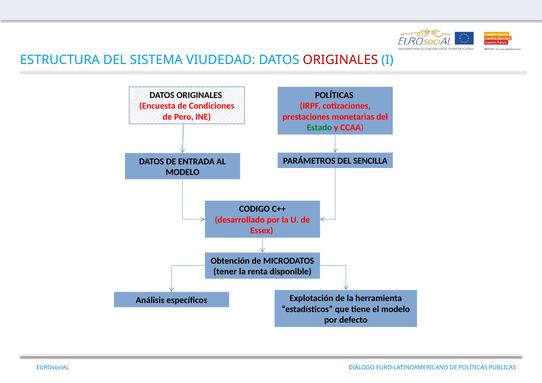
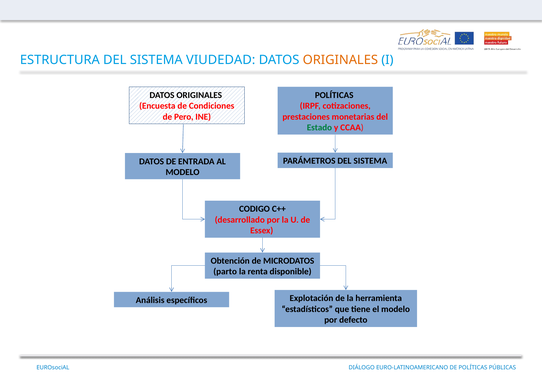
ORIGINALES at (340, 60) colour: red -> orange
PARÁMETROS DEL SENCILLA: SENCILLA -> SISTEMA
tener: tener -> parto
